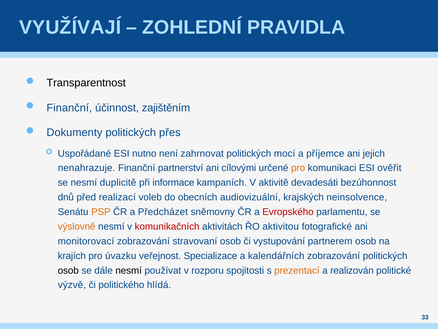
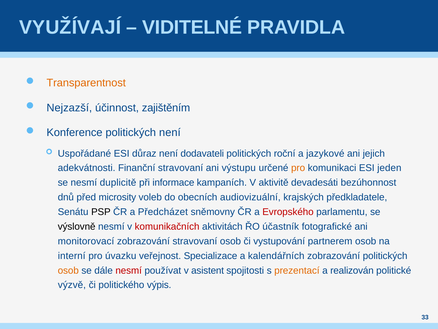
ZOHLEDNÍ: ZOHLEDNÍ -> VIDITELNÉ
Transparentnost colour: black -> orange
Finanční at (69, 108): Finanční -> Nejzazší
Dokumenty: Dokumenty -> Konference
politických přes: přes -> není
nutno: nutno -> důraz
zahrnovat: zahrnovat -> dodavateli
mocí: mocí -> roční
příjemce: příjemce -> jazykové
nenahrazuje: nenahrazuje -> adekvátnosti
Finanční partnerství: partnerství -> stravovaní
cílovými: cílovými -> výstupu
ověřit: ověřit -> jeden
realizací: realizací -> microsity
neinsolvence: neinsolvence -> předkladatele
PSP colour: orange -> black
výslovně colour: orange -> black
aktivitou: aktivitou -> účastník
krajích: krajích -> interní
osob at (68, 270) colour: black -> orange
nesmí at (129, 270) colour: black -> red
rozporu: rozporu -> asistent
hlídá: hlídá -> výpis
